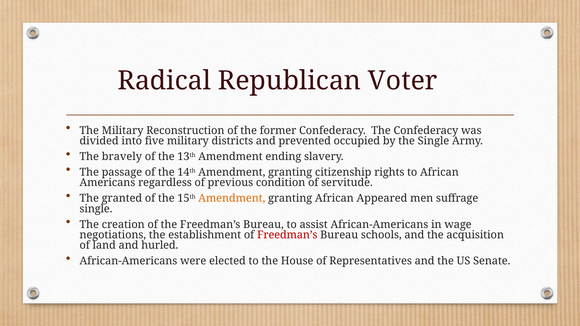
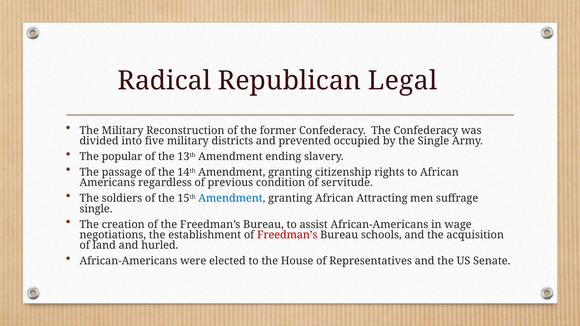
Voter: Voter -> Legal
bravely: bravely -> popular
granted: granted -> soldiers
Amendment at (232, 199) colour: orange -> blue
Appeared: Appeared -> Attracting
